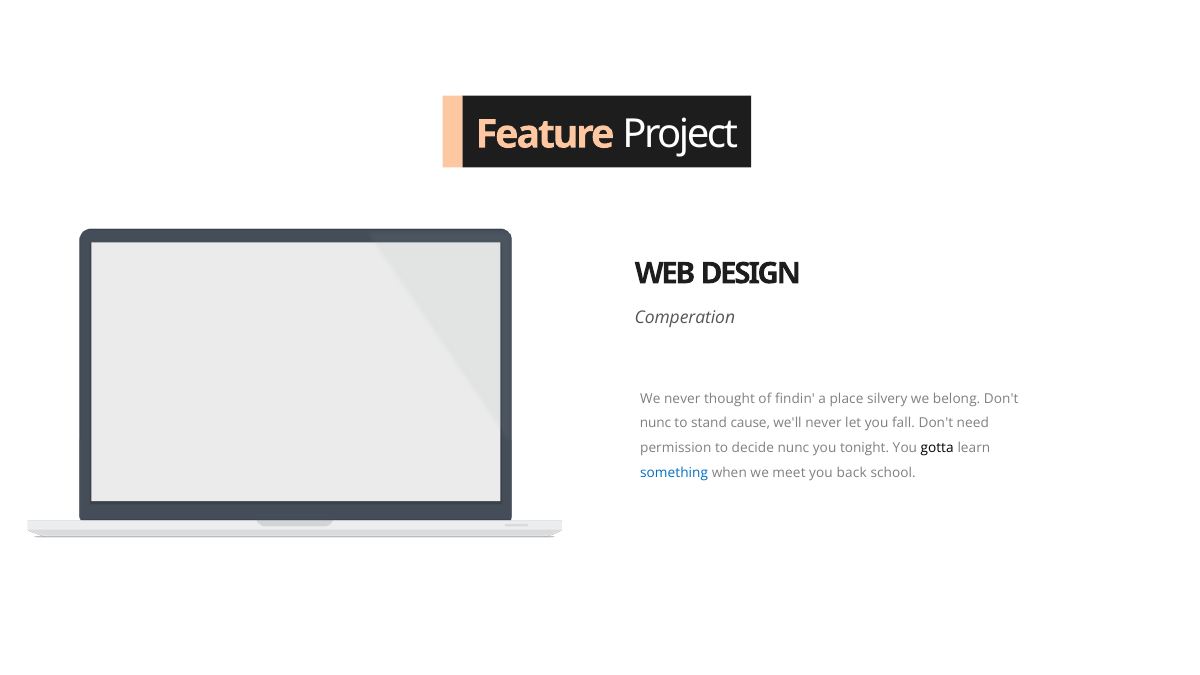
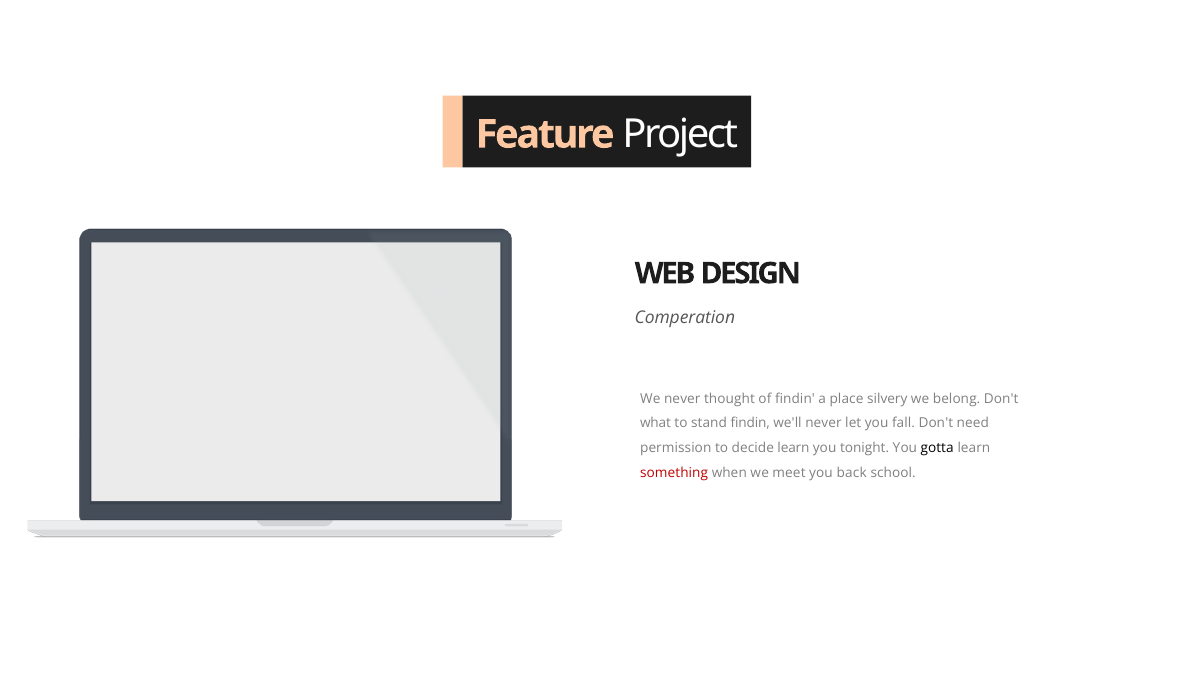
nunc at (656, 423): nunc -> what
stand cause: cause -> findin
decide nunc: nunc -> learn
something colour: blue -> red
